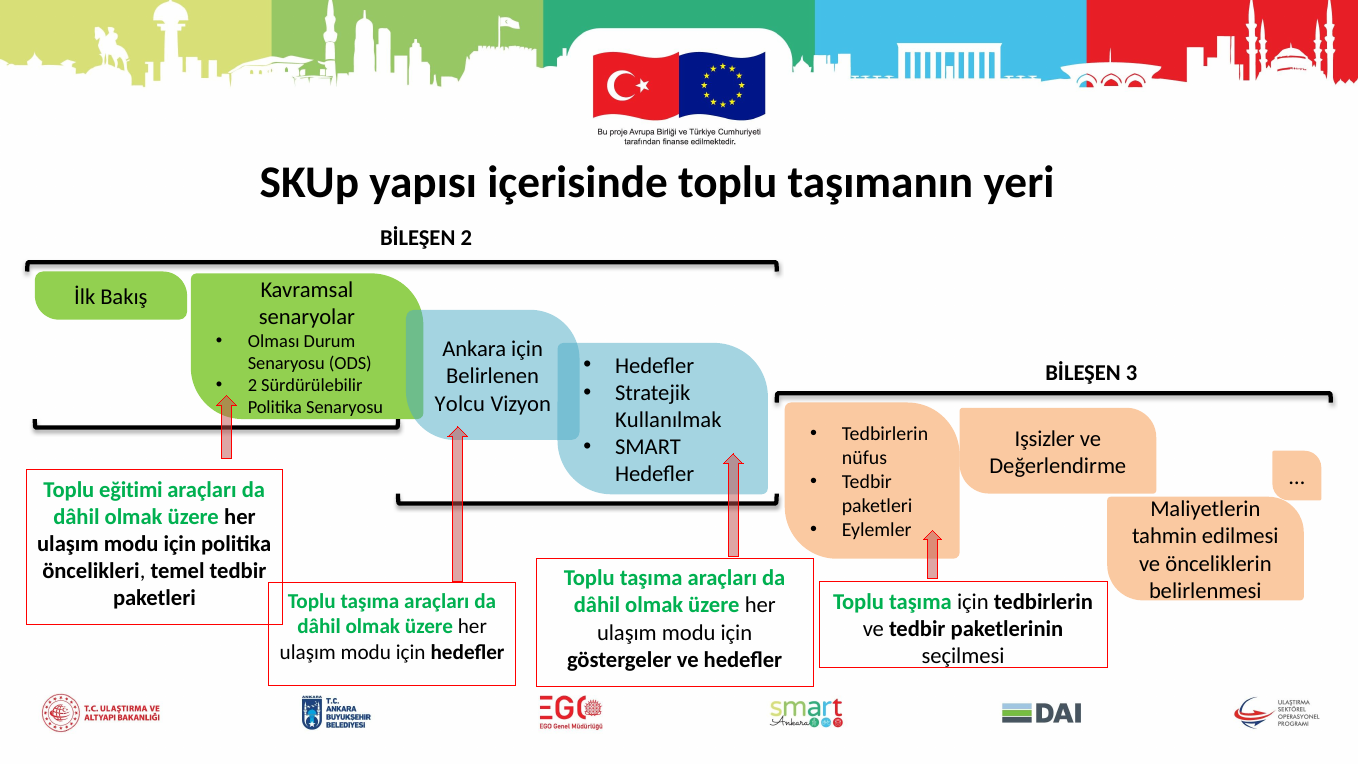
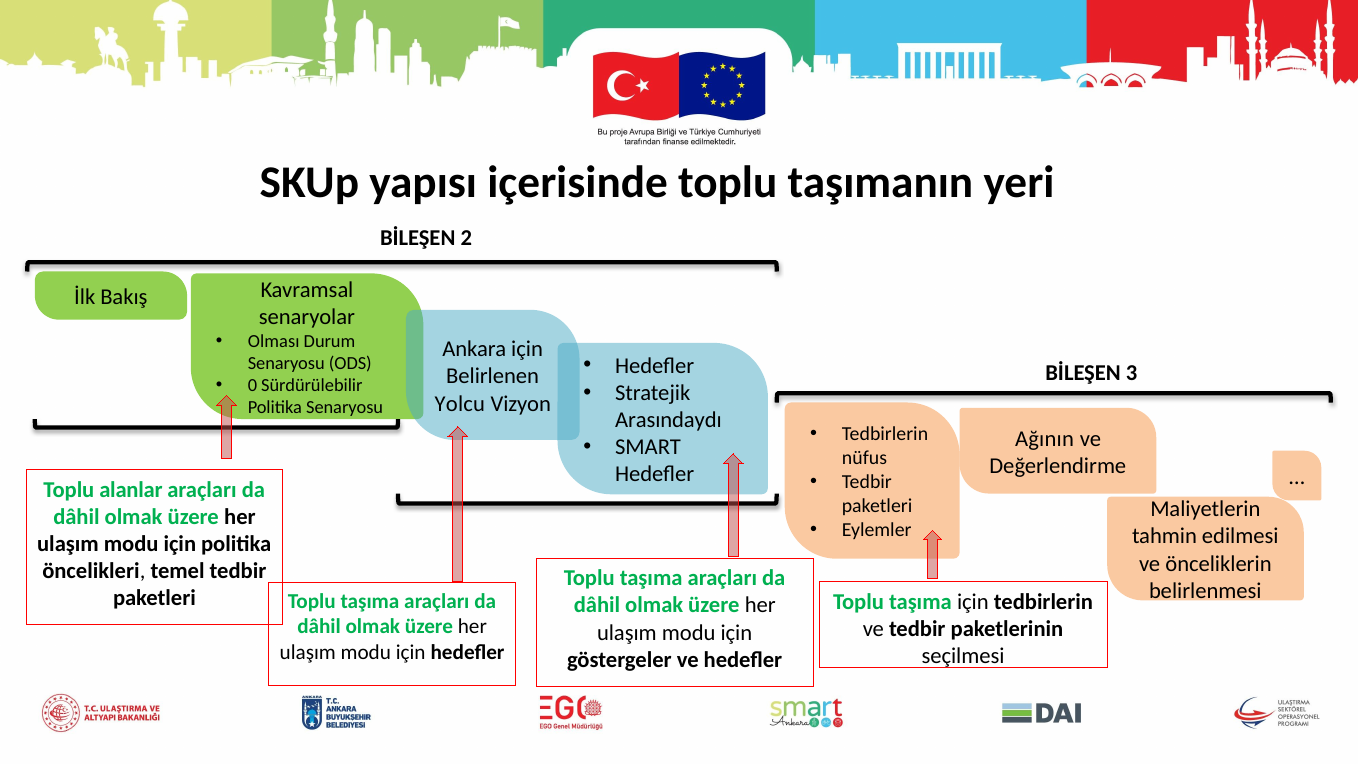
2 at (252, 386): 2 -> 0
Kullanılmak: Kullanılmak -> Arasındaydı
Işsizler: Işsizler -> Ağının
eğitimi: eğitimi -> alanlar
